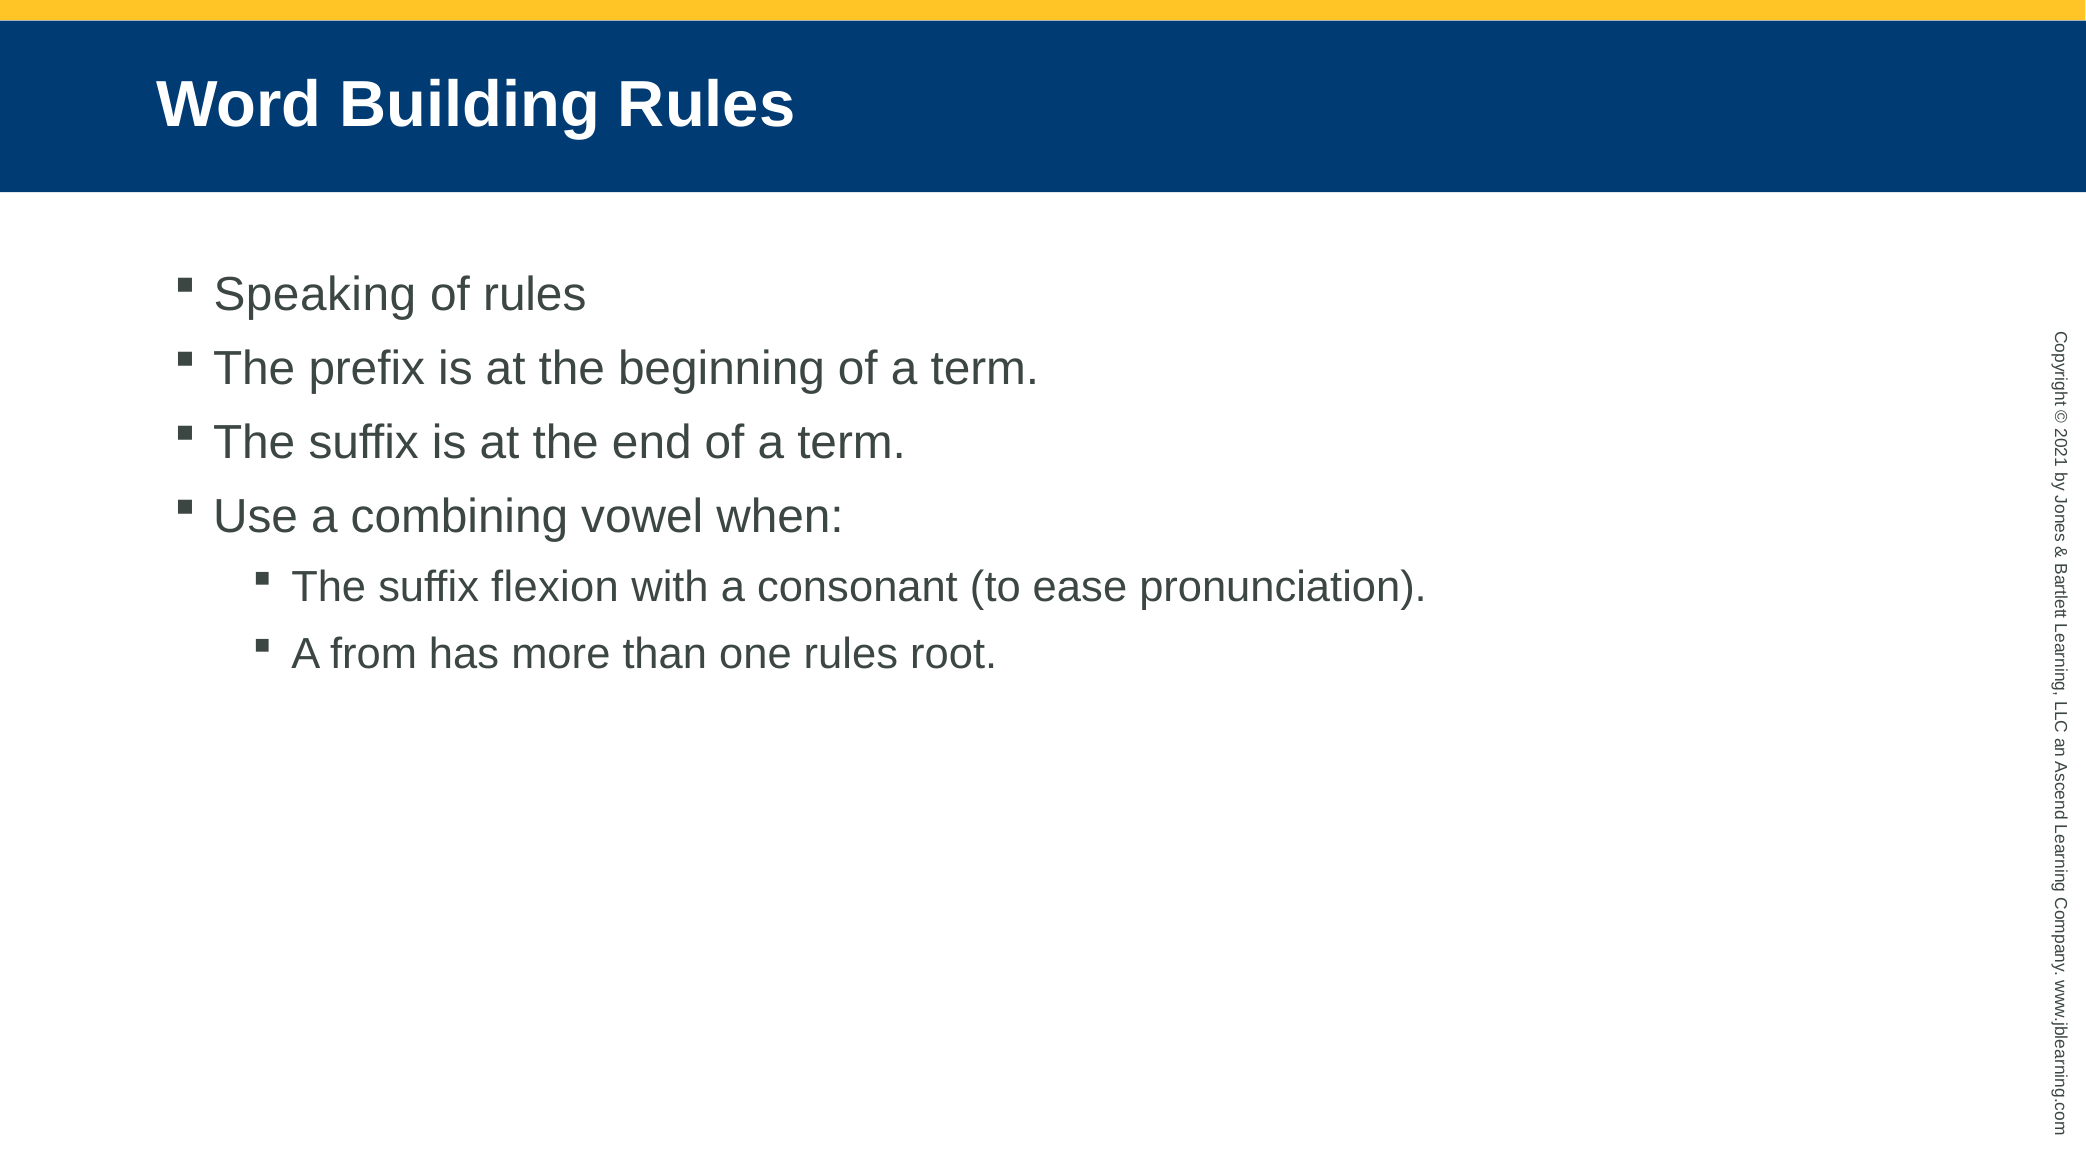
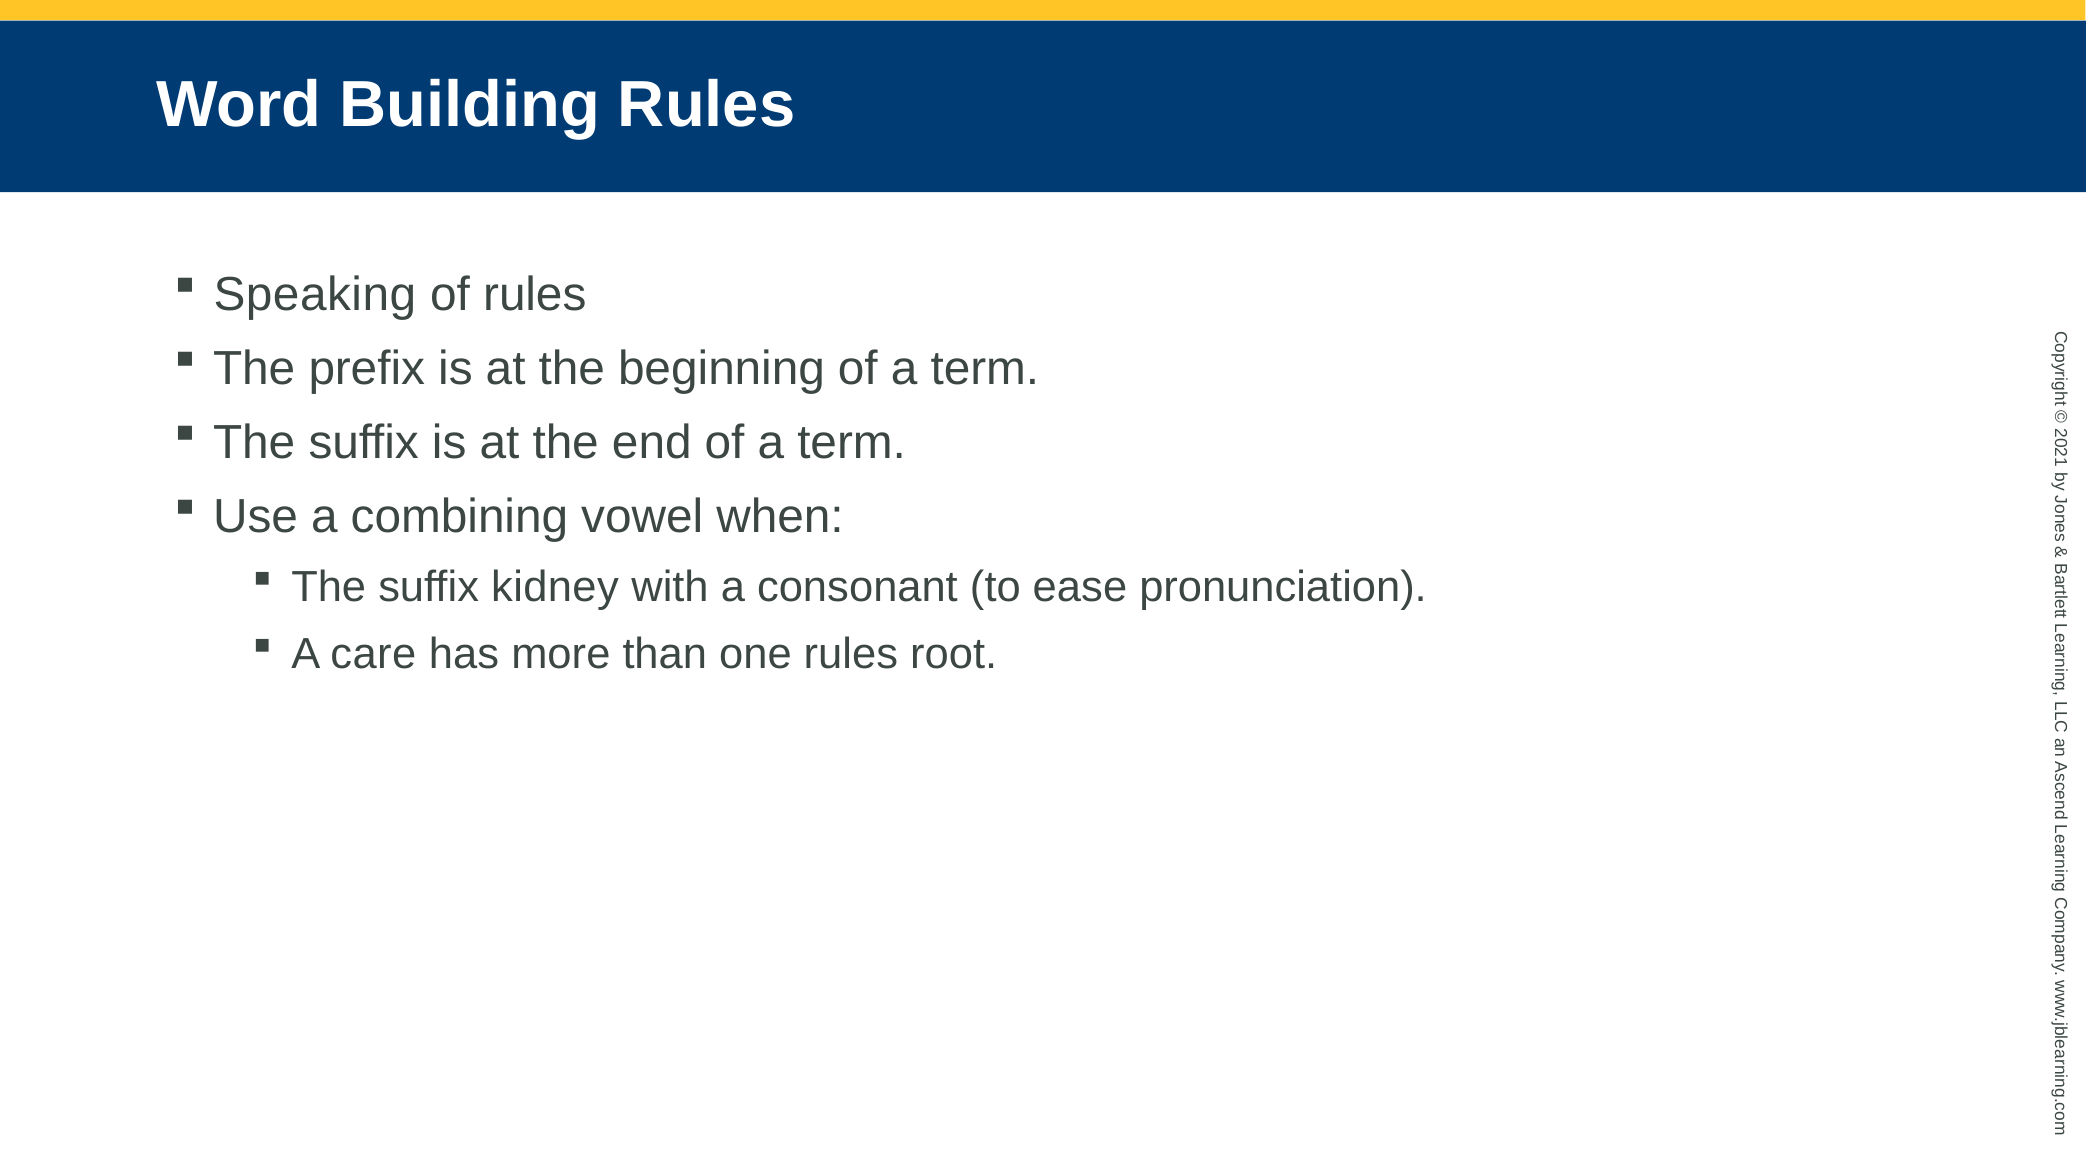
flexion: flexion -> kidney
from: from -> care
